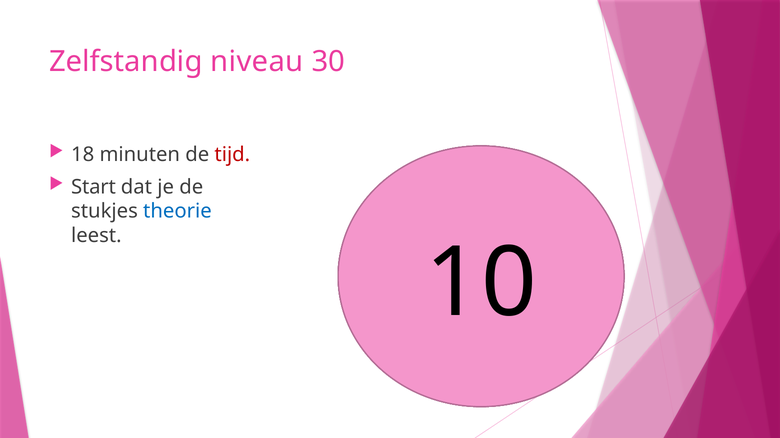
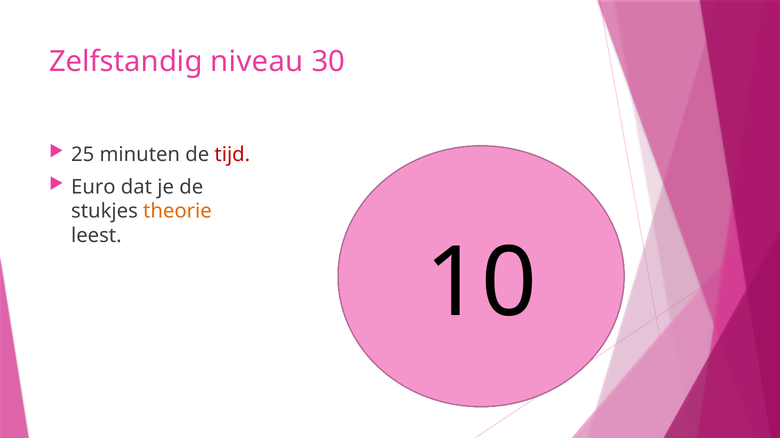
18: 18 -> 25
Start: Start -> Euro
theorie colour: blue -> orange
